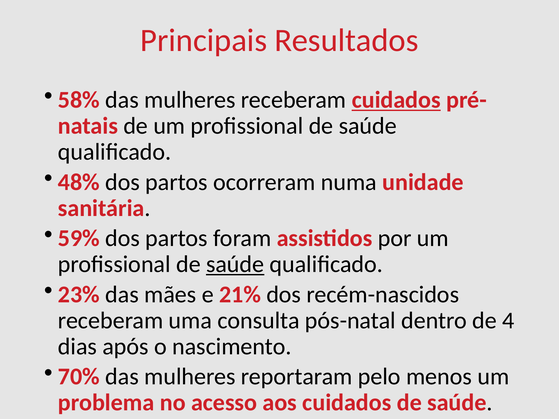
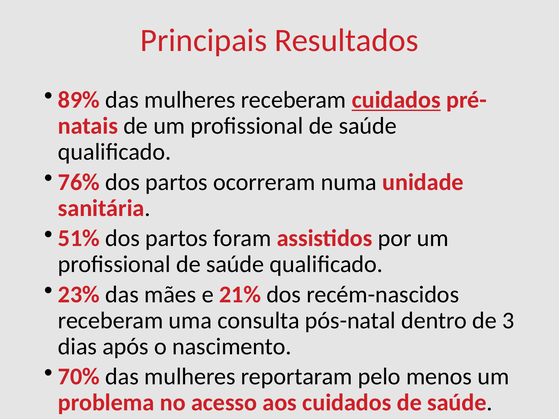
58%: 58% -> 89%
48%: 48% -> 76%
59%: 59% -> 51%
saúde at (235, 264) underline: present -> none
4: 4 -> 3
